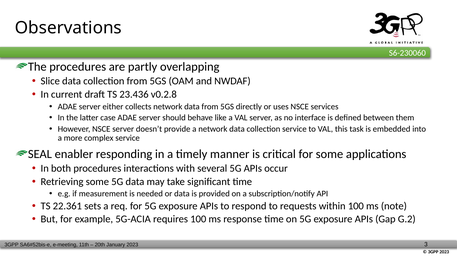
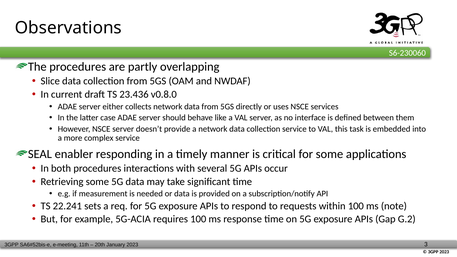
v0.2.8: v0.2.8 -> v0.8.0
22.361: 22.361 -> 22.241
